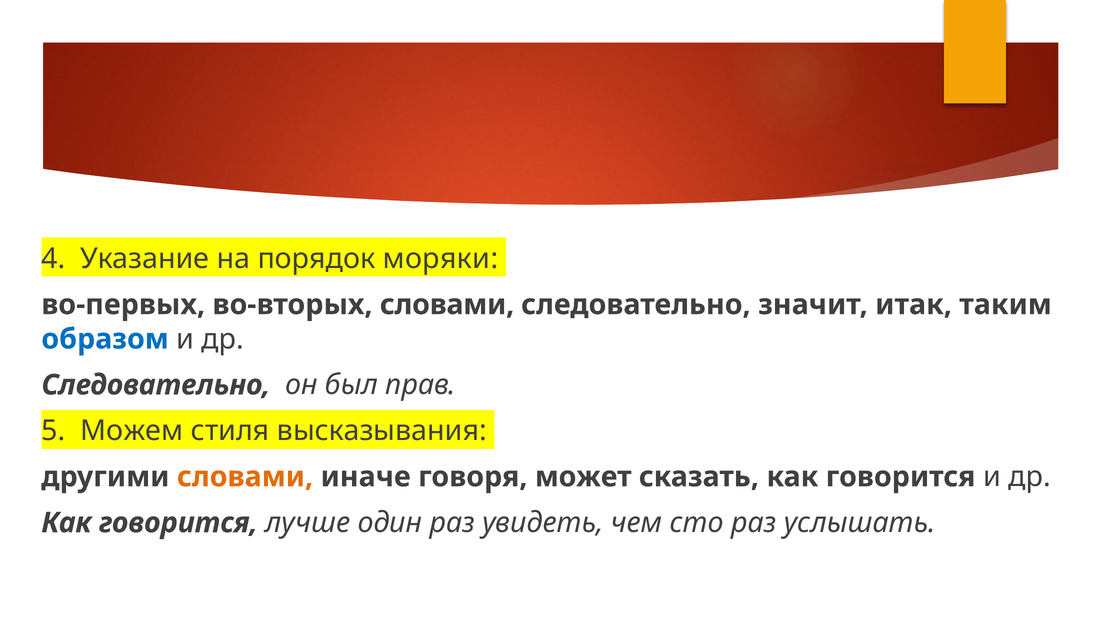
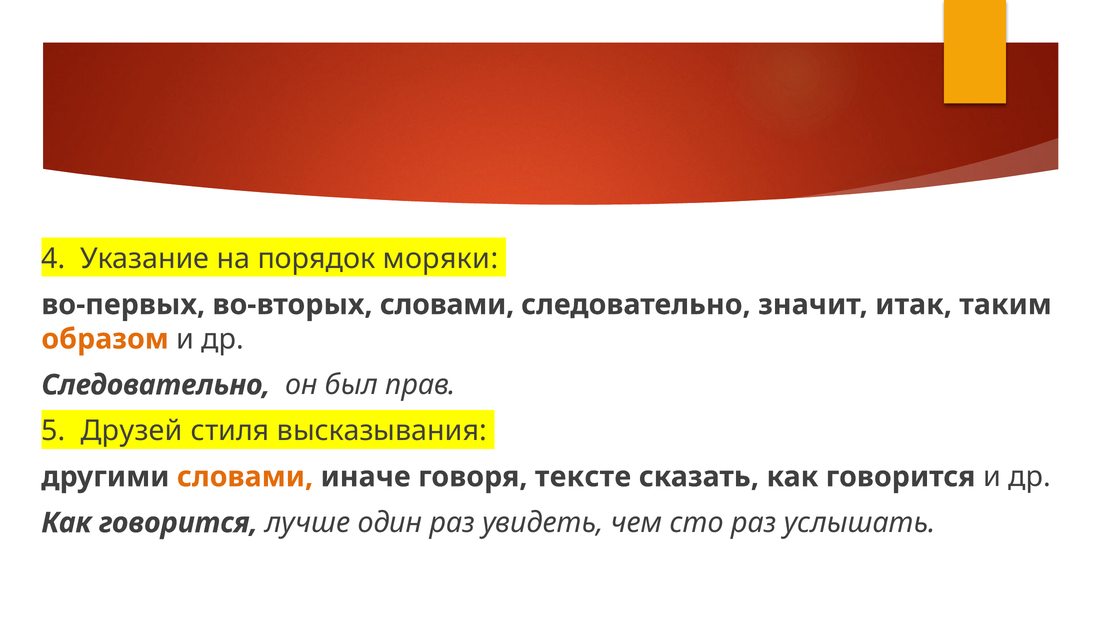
образом colour: blue -> orange
Можем: Можем -> Друзей
может: может -> тексте
